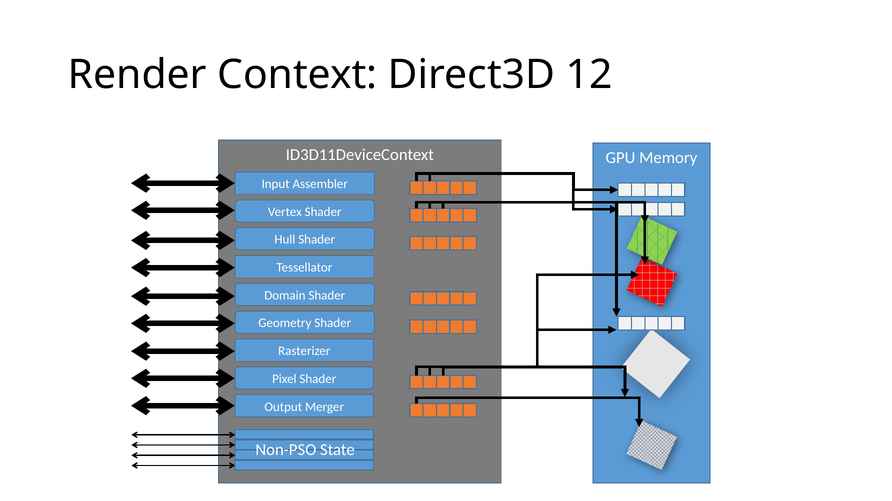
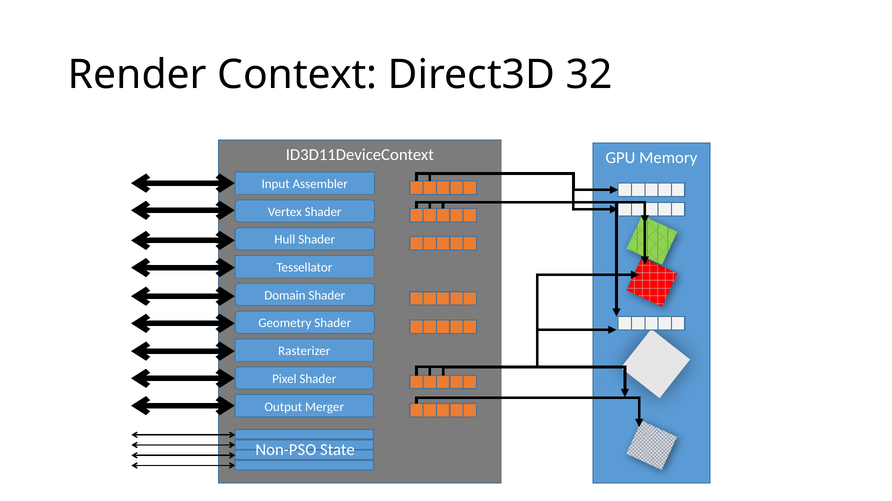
12: 12 -> 32
